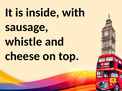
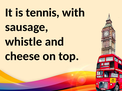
inside: inside -> tennis
